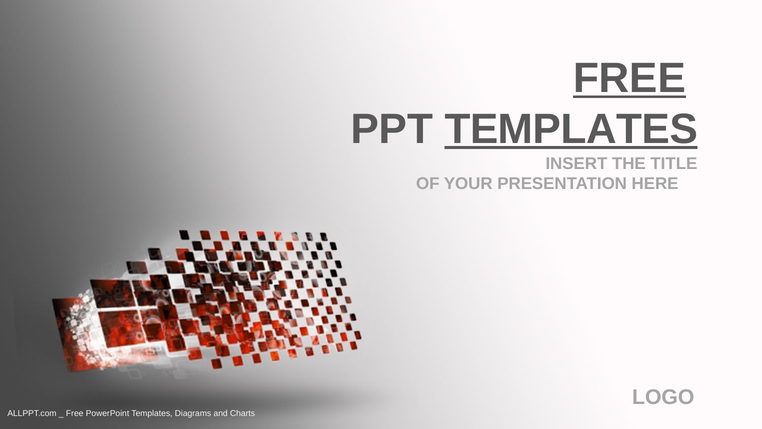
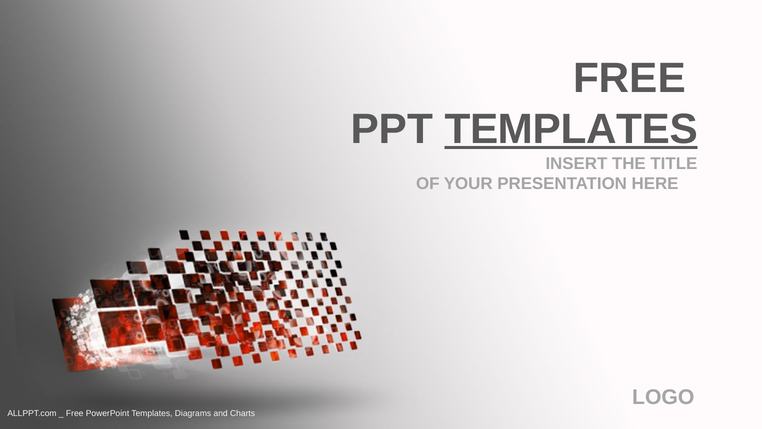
FREE at (629, 78) underline: present -> none
